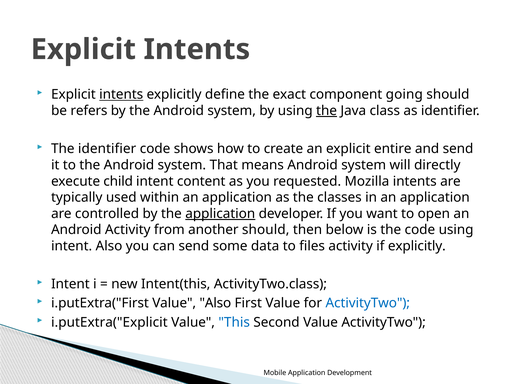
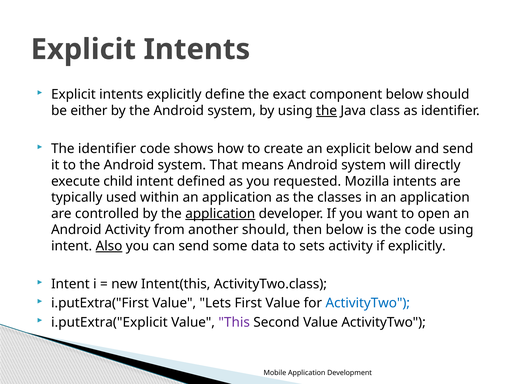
intents at (121, 95) underline: present -> none
component going: going -> below
refers: refers -> either
explicit entire: entire -> below
content: content -> defined
Also at (109, 246) underline: none -> present
files: files -> sets
Value Also: Also -> Lets
This colour: blue -> purple
